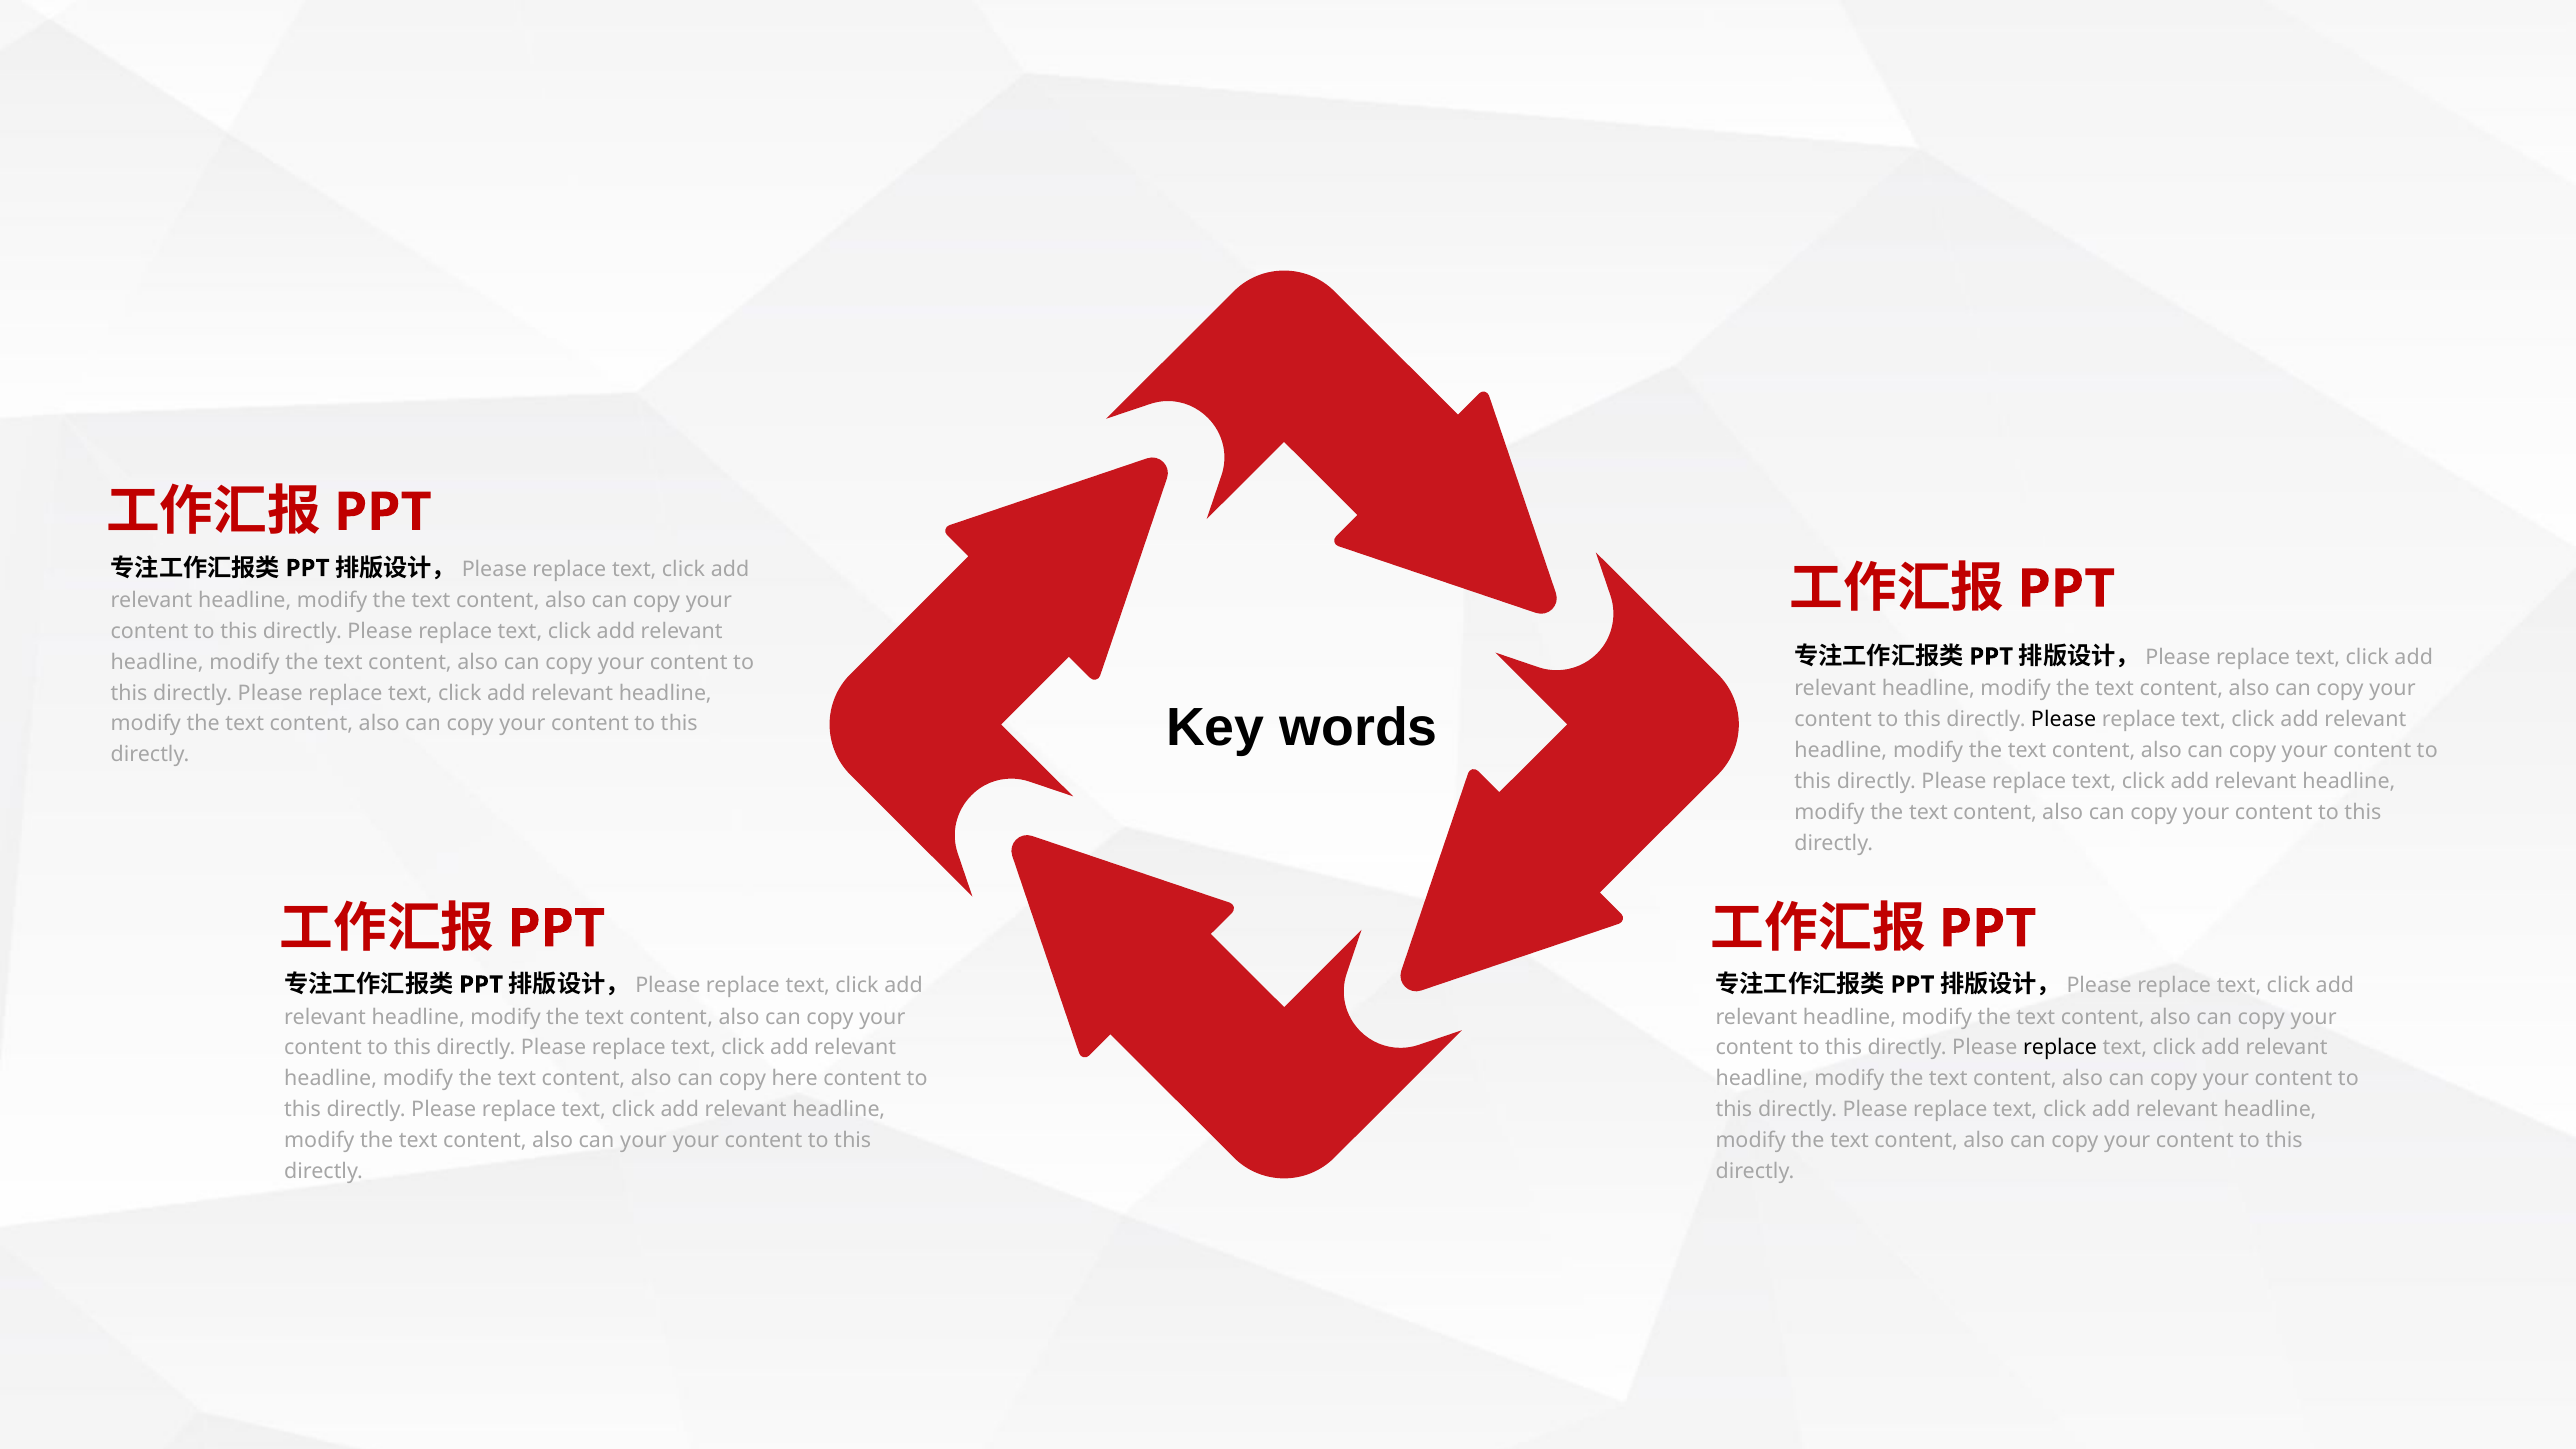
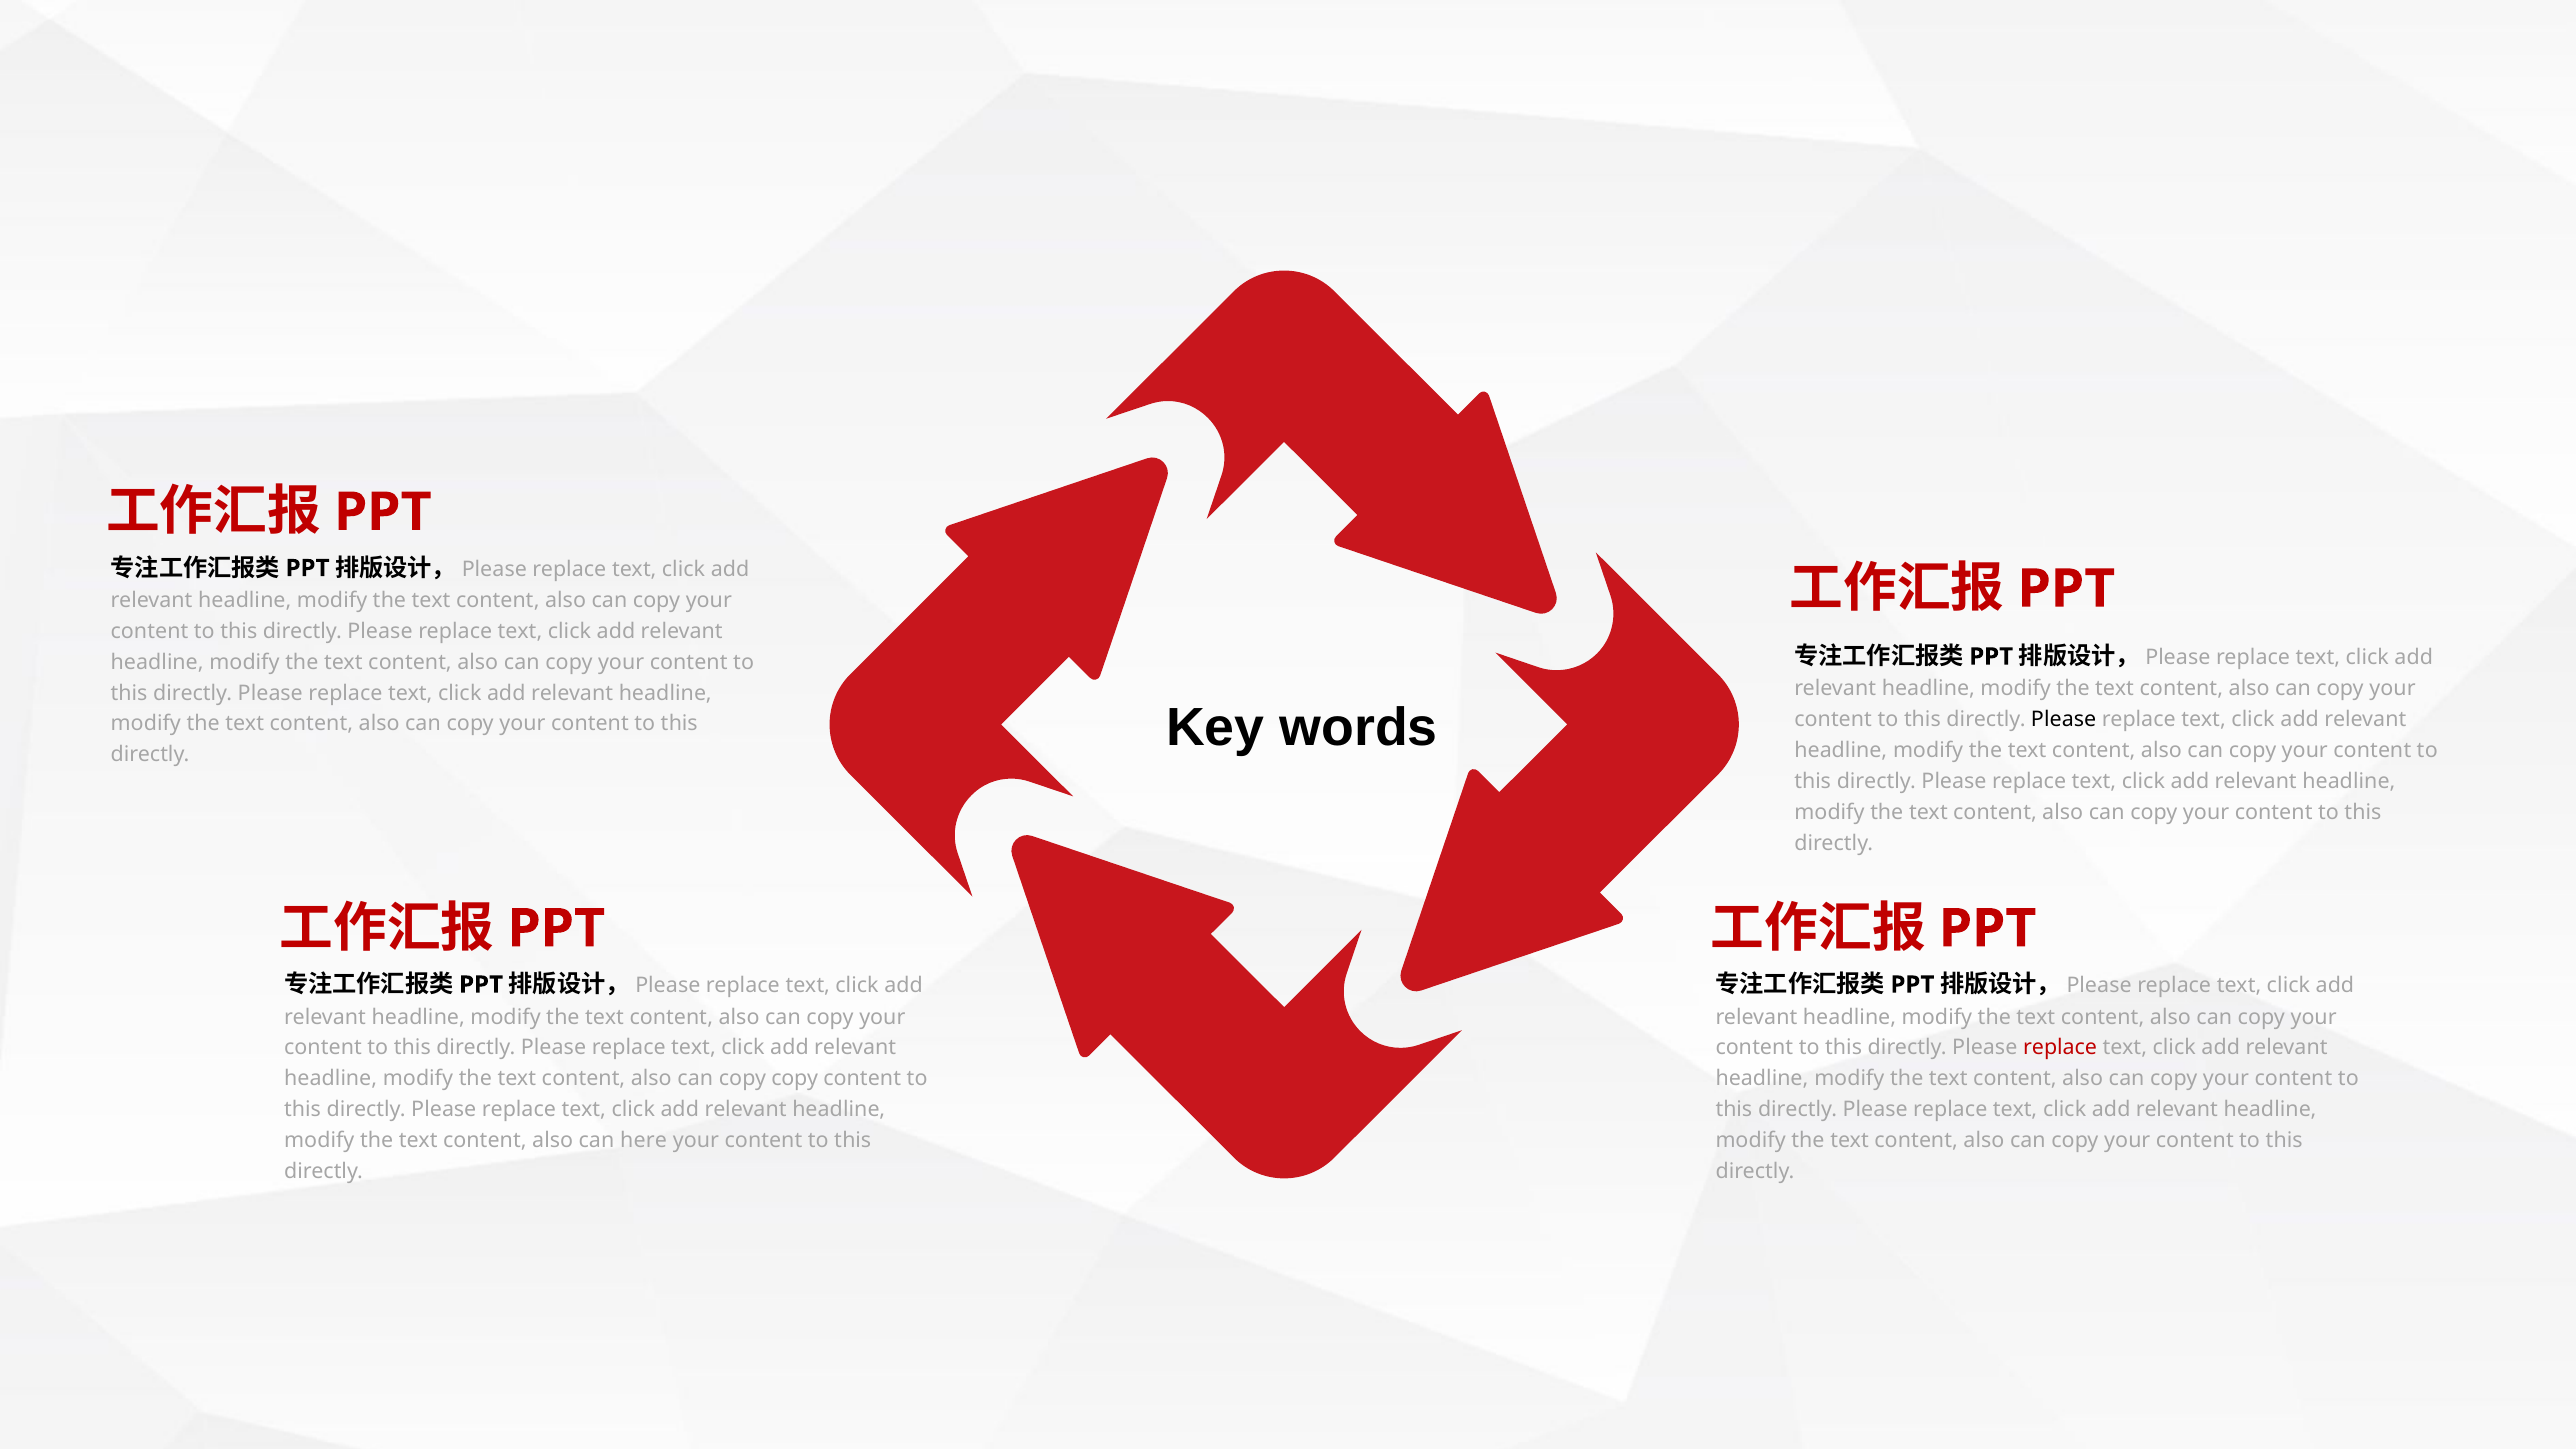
replace at (2060, 1048) colour: black -> red
copy here: here -> copy
can your: your -> here
